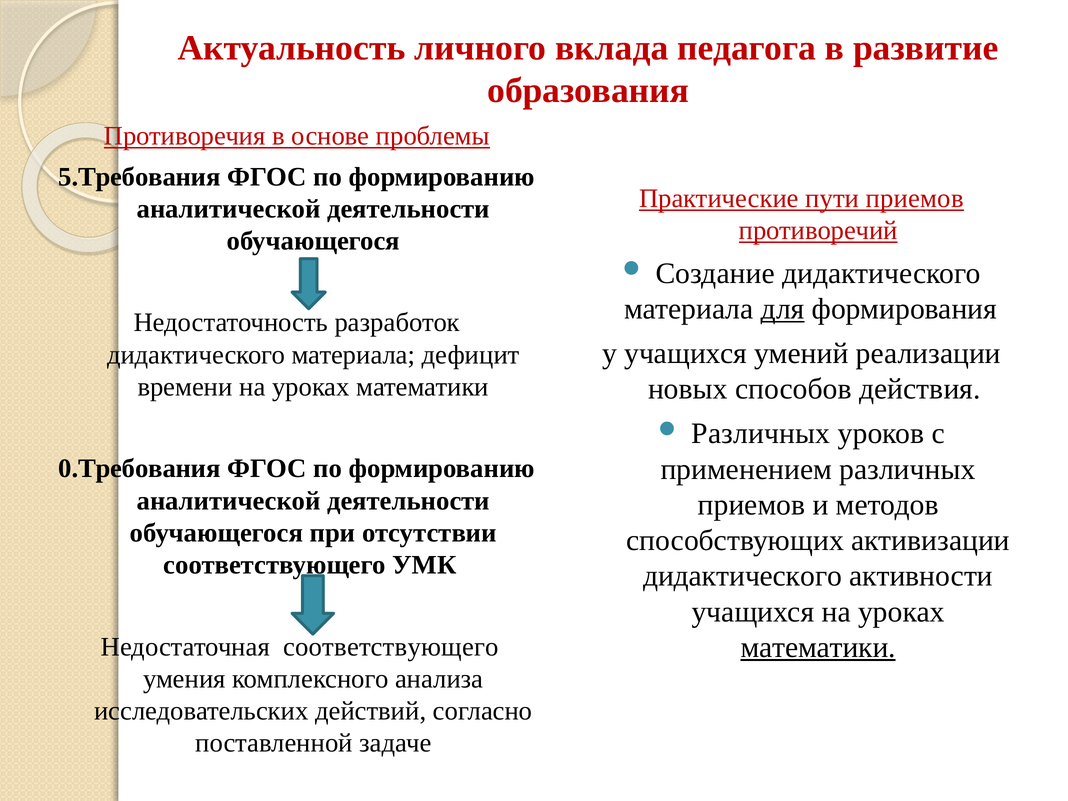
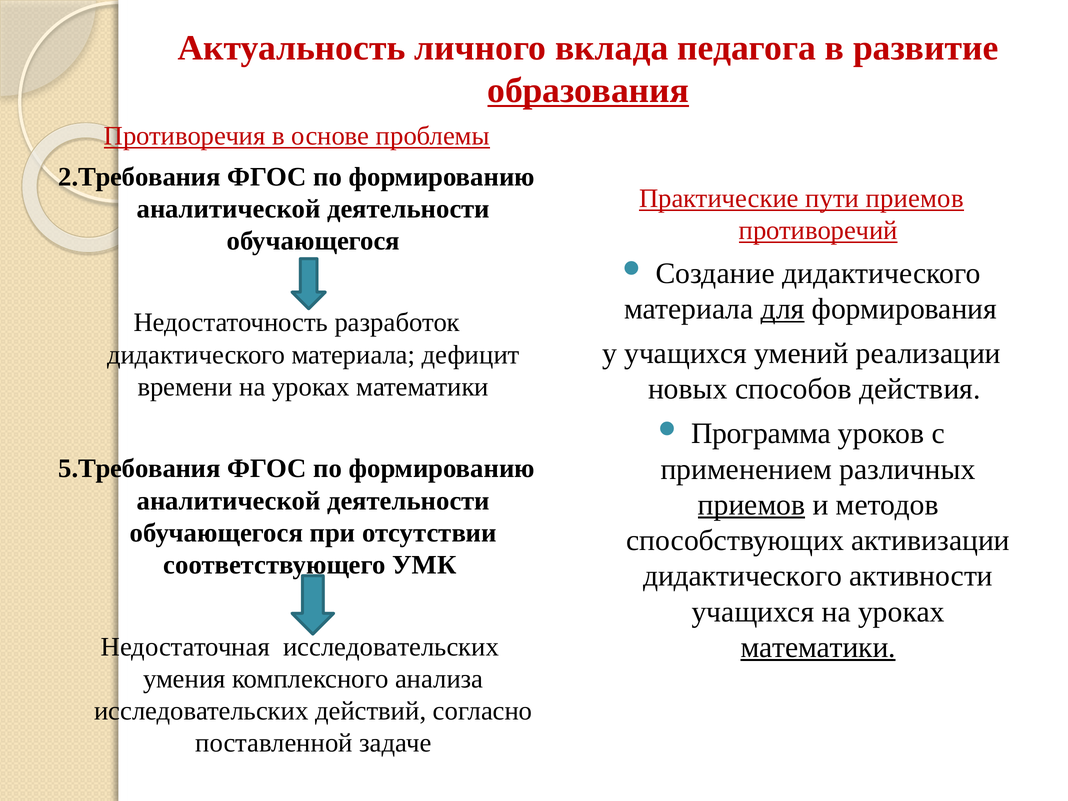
образования underline: none -> present
5.Требования: 5.Требования -> 2.Требования
Различных at (761, 434): Различных -> Программа
0.Требования: 0.Требования -> 5.Требования
приемов at (751, 505) underline: none -> present
Недостаточная соответствующего: соответствующего -> исследовательских
